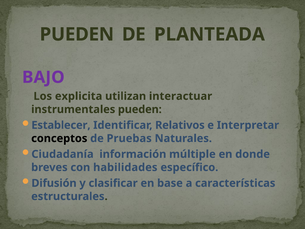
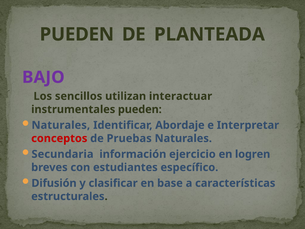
explicita: explicita -> sencillos
Establecer at (61, 125): Establecer -> Naturales
Relativos: Relativos -> Abordaje
conceptos colour: black -> red
Ciudadanía: Ciudadanía -> Secundaria
múltiple: múltiple -> ejercicio
donde: donde -> logren
habilidades: habilidades -> estudiantes
